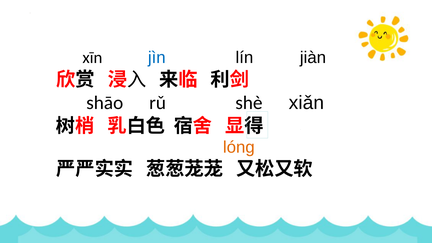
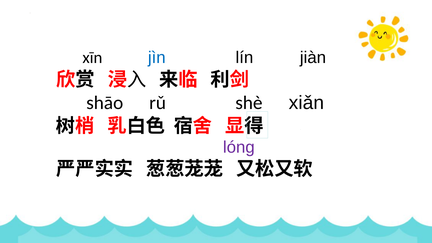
lónɡ colour: orange -> purple
